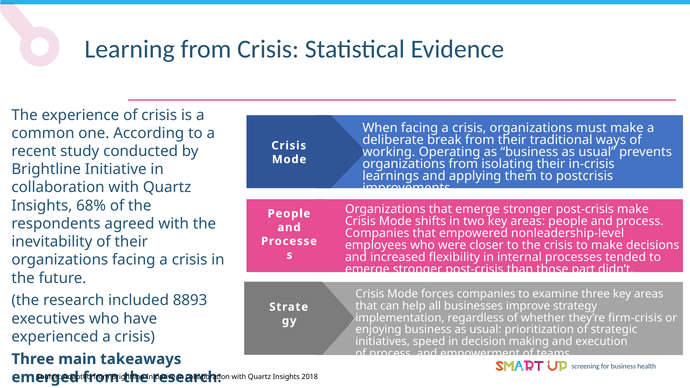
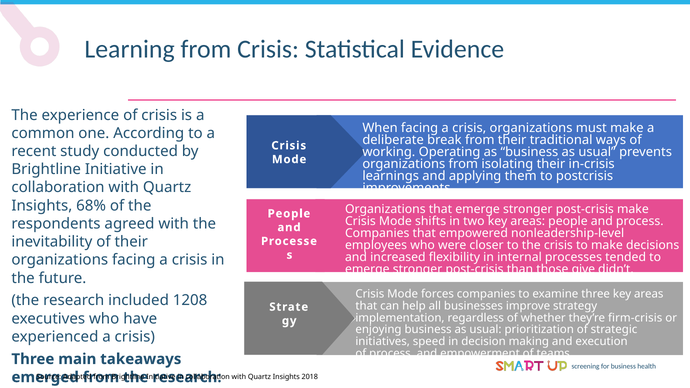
part: part -> give
8893: 8893 -> 1208
